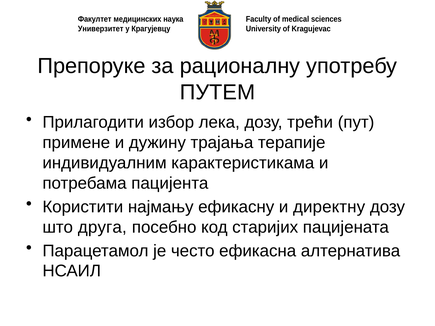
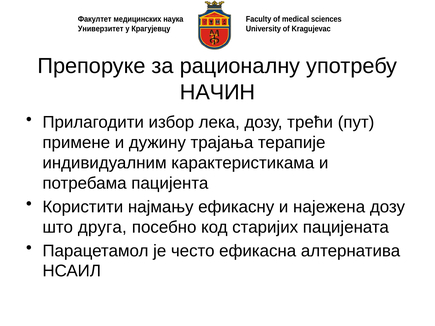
ПУТЕМ: ПУТЕМ -> НАЧИН
директну: директну -> најежена
